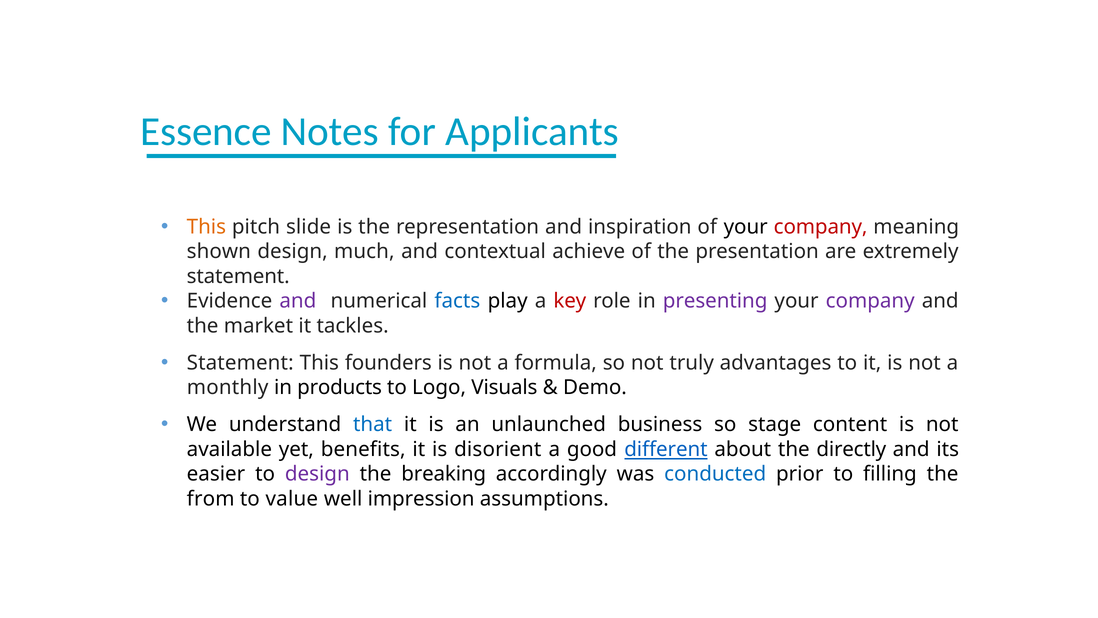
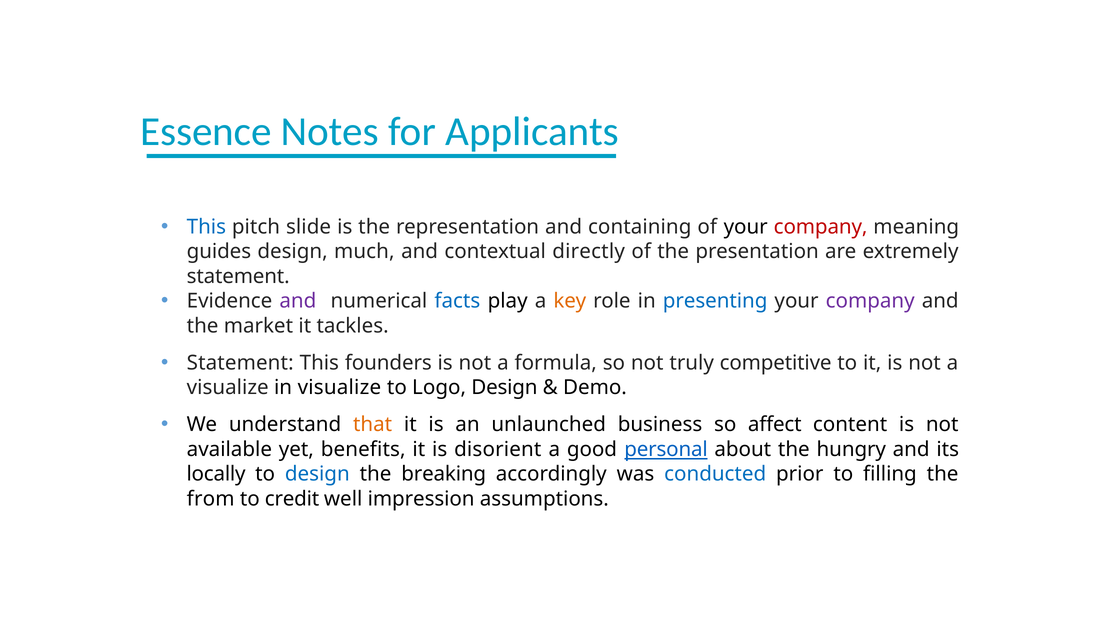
This at (206, 227) colour: orange -> blue
inspiration: inspiration -> containing
shown: shown -> guides
achieve: achieve -> directly
key colour: red -> orange
presenting colour: purple -> blue
advantages: advantages -> competitive
monthly at (228, 387): monthly -> visualize
in products: products -> visualize
Logo Visuals: Visuals -> Design
that colour: blue -> orange
stage: stage -> affect
different: different -> personal
directly: directly -> hungry
easier: easier -> locally
design at (317, 474) colour: purple -> blue
value: value -> credit
